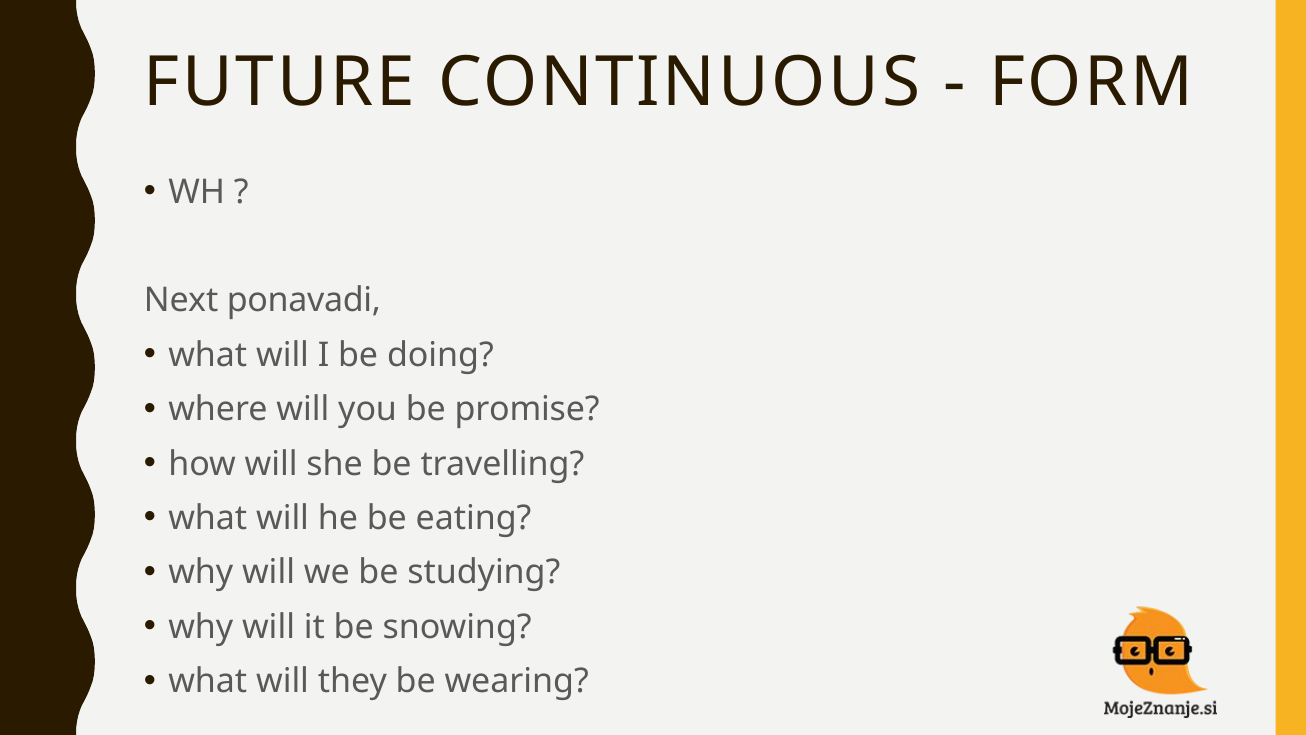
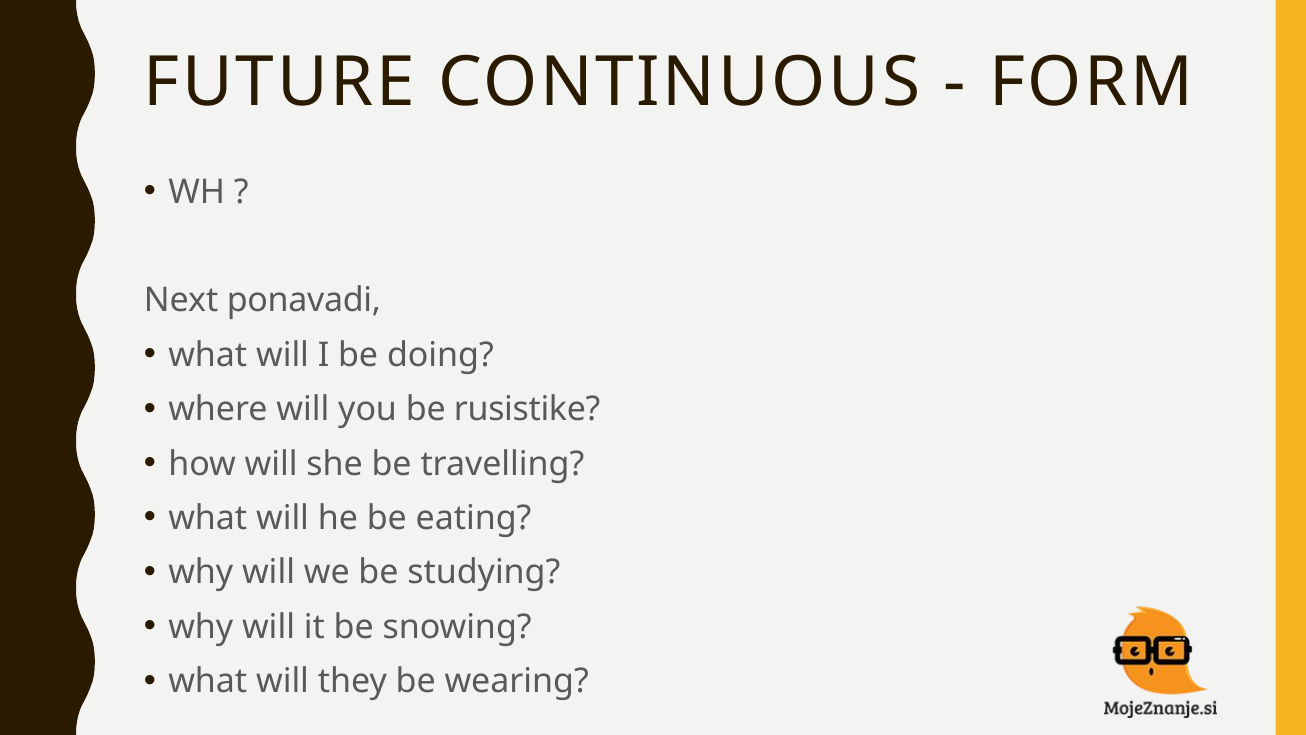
promise: promise -> rusistike
